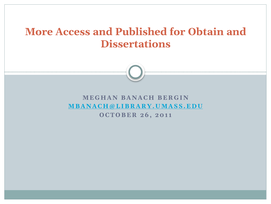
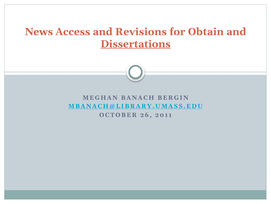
More: More -> News
Published: Published -> Revisions
Dissertations underline: none -> present
